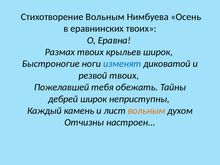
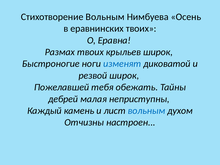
резвой твоих: твоих -> широк
дебрей широк: широк -> малая
вольным at (146, 111) colour: orange -> blue
